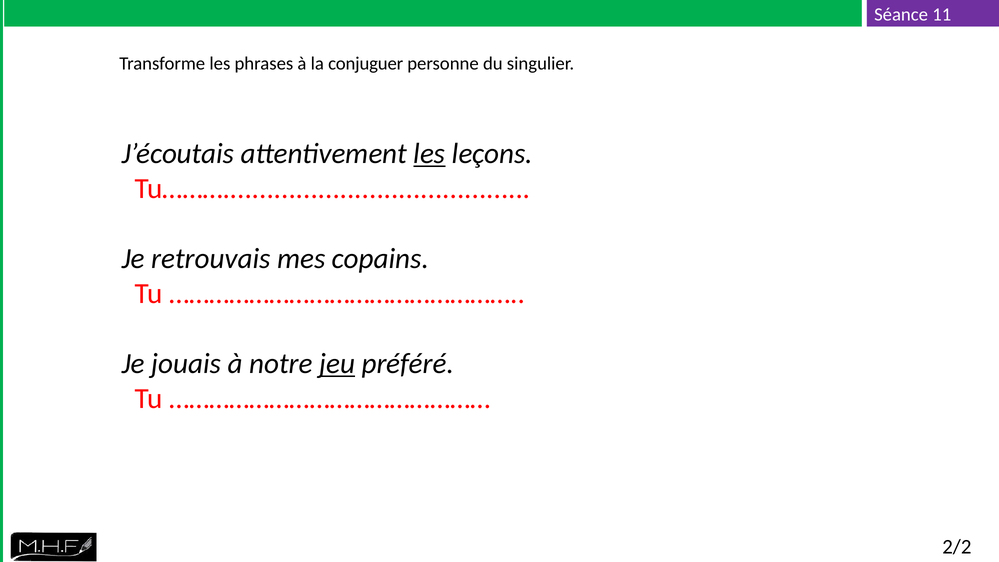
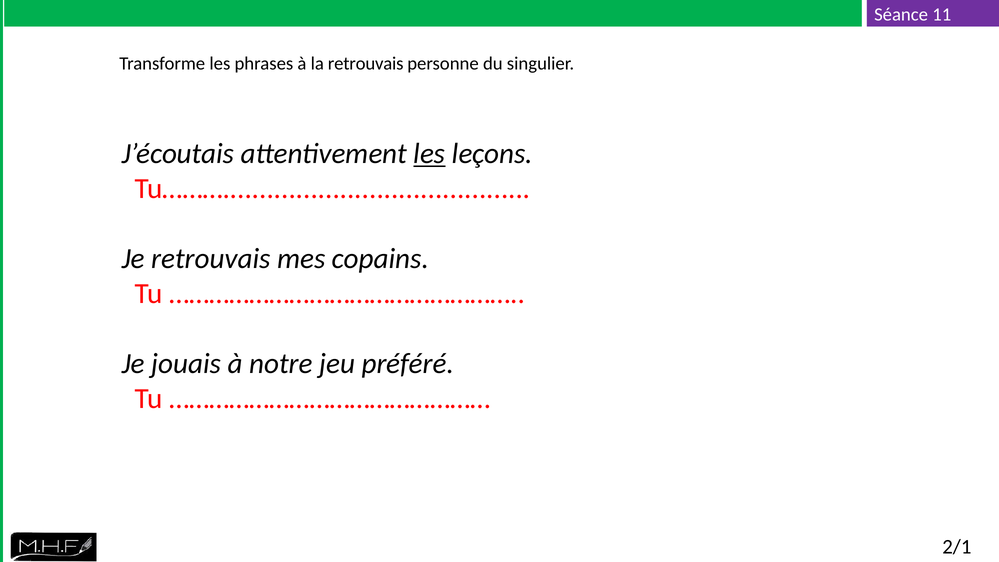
la conjuguer: conjuguer -> retrouvais
jeu underline: present -> none
2/2: 2/2 -> 2/1
